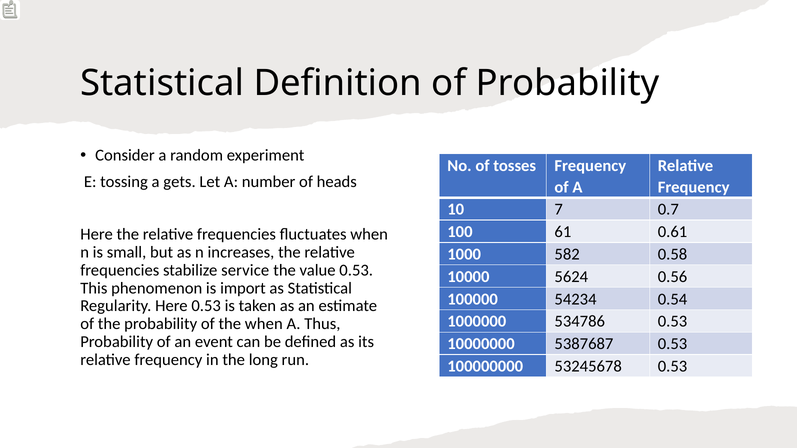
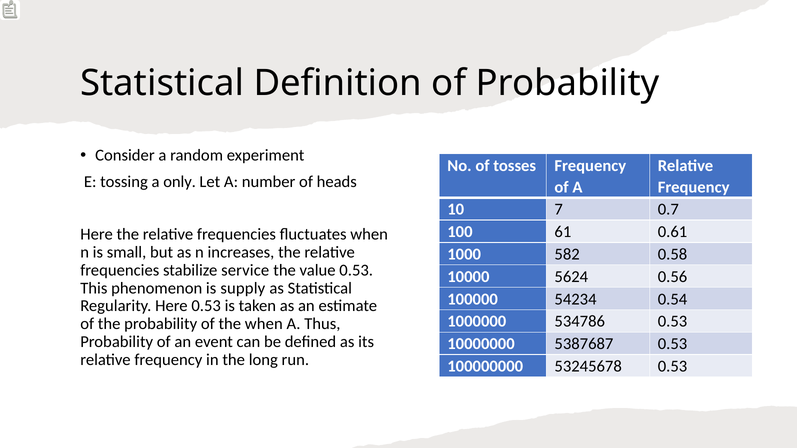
gets: gets -> only
import: import -> supply
